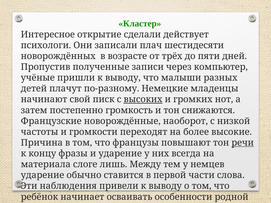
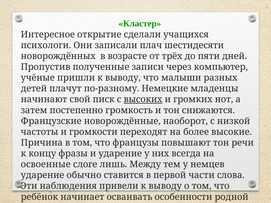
действует: действует -> учащихся
речи at (243, 143) underline: present -> none
материала: материала -> освоенные
